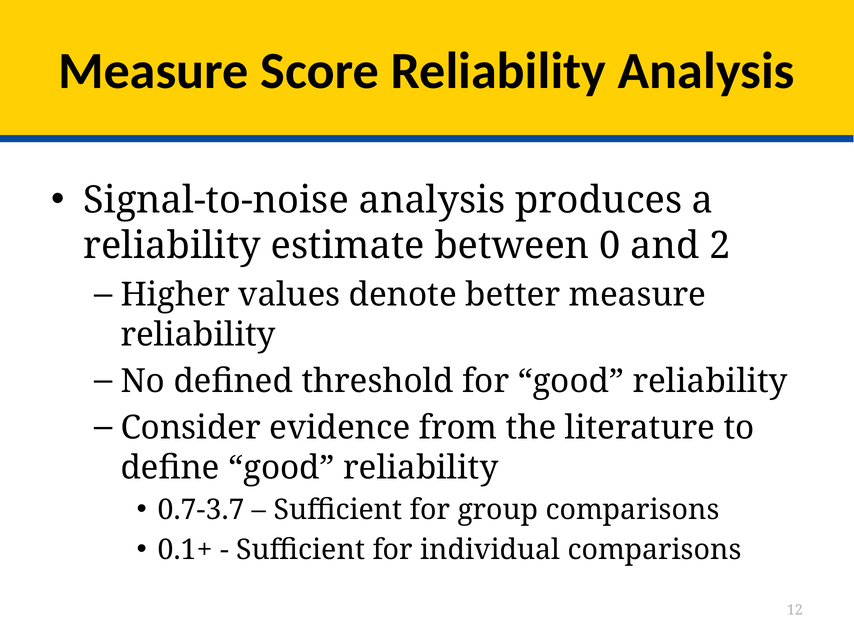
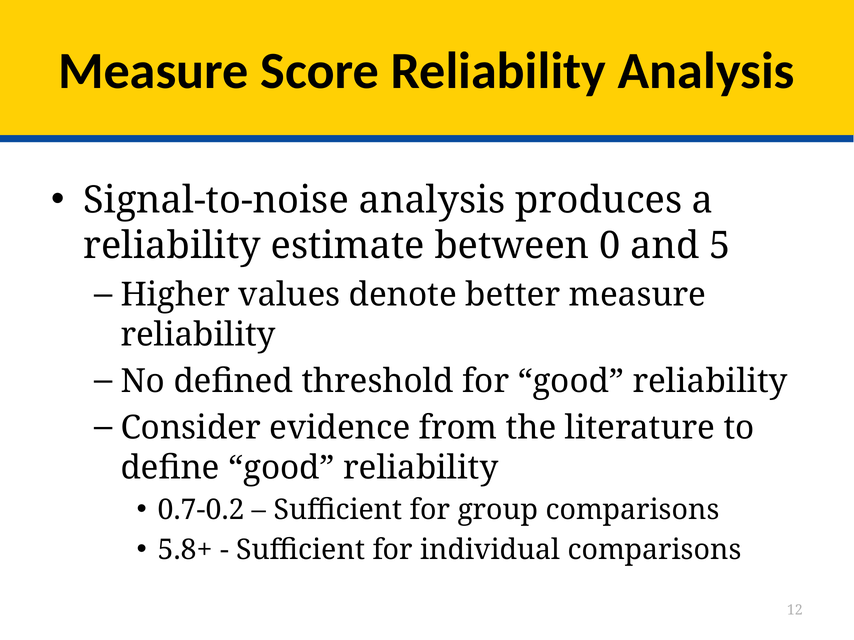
2: 2 -> 5
0.7-3.7: 0.7-3.7 -> 0.7-0.2
0.1+: 0.1+ -> 5.8+
